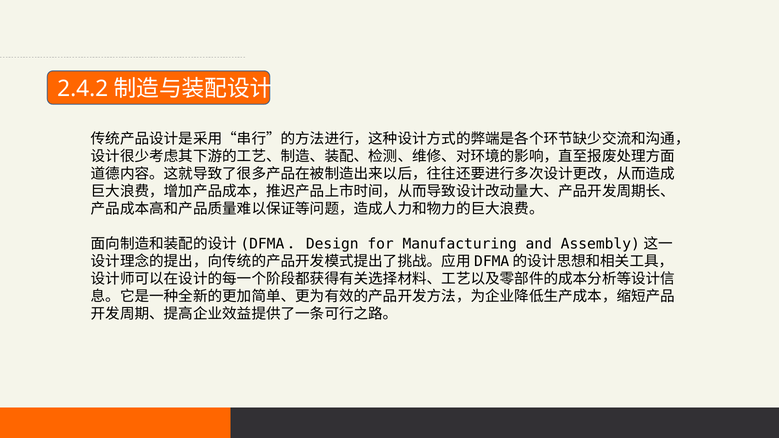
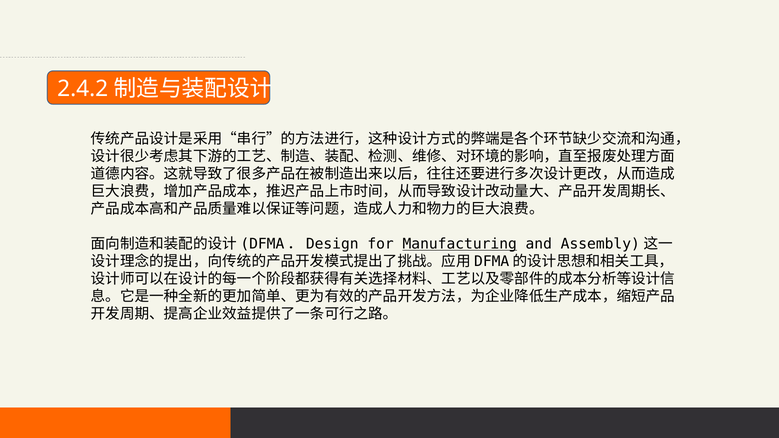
Manufacturing underline: none -> present
